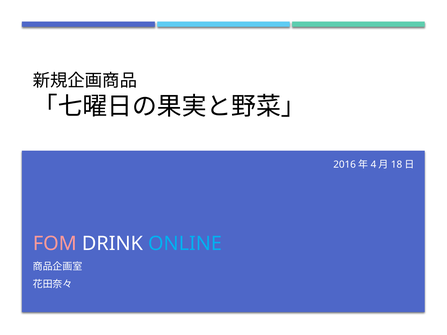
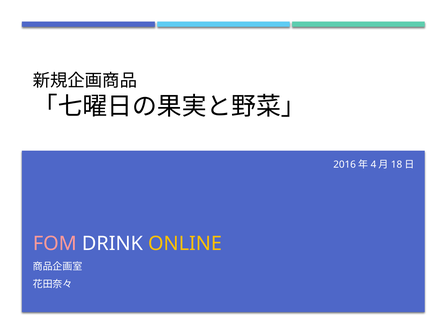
ONLINE colour: light blue -> yellow
